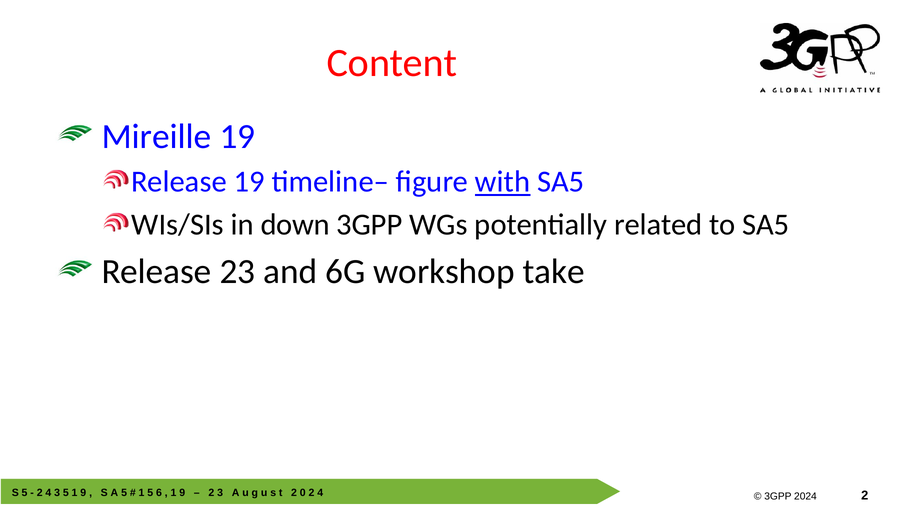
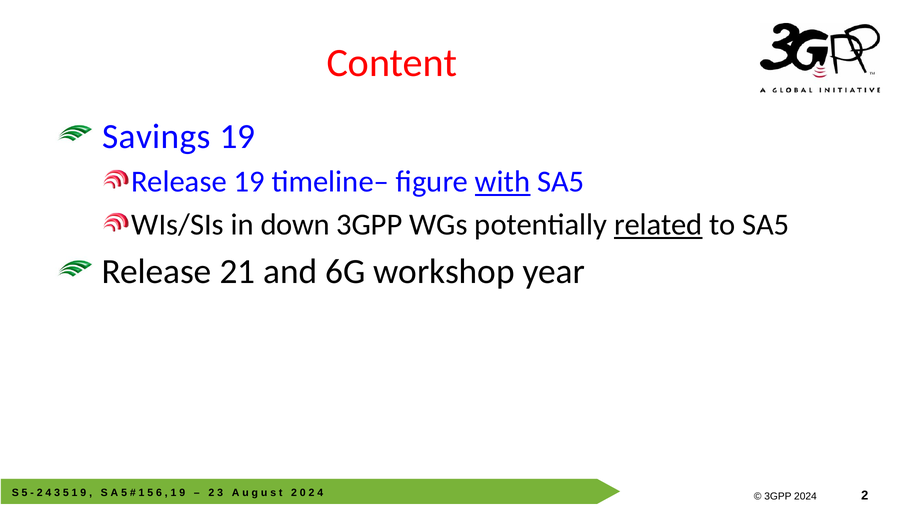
Mireille: Mireille -> Savings
related underline: none -> present
23: 23 -> 21
take: take -> year
